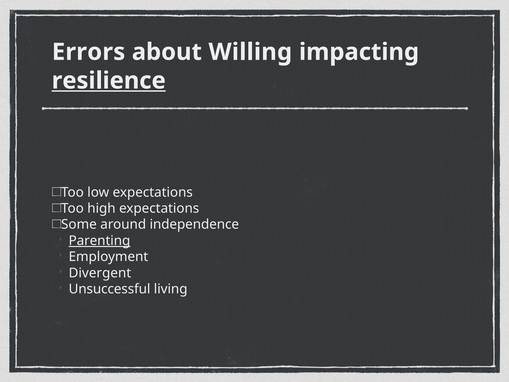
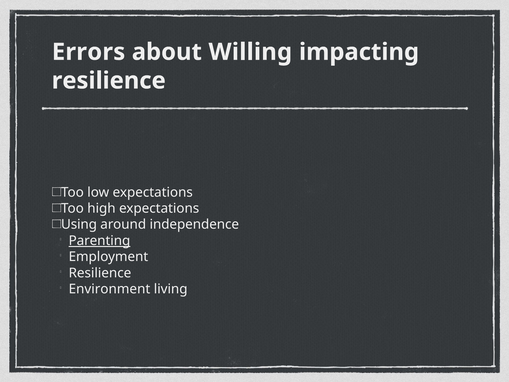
resilience at (109, 81) underline: present -> none
Some: Some -> Using
Divergent at (100, 273): Divergent -> Resilience
Unsuccessful: Unsuccessful -> Environment
